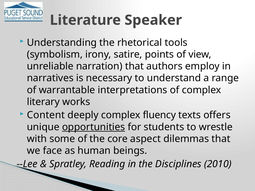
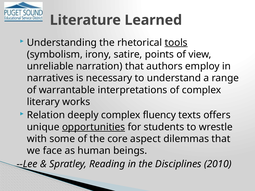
Speaker: Speaker -> Learned
tools underline: none -> present
Content: Content -> Relation
